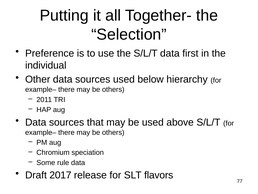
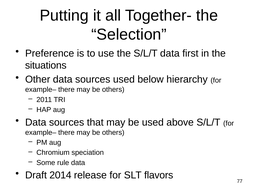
individual: individual -> situations
2017: 2017 -> 2014
